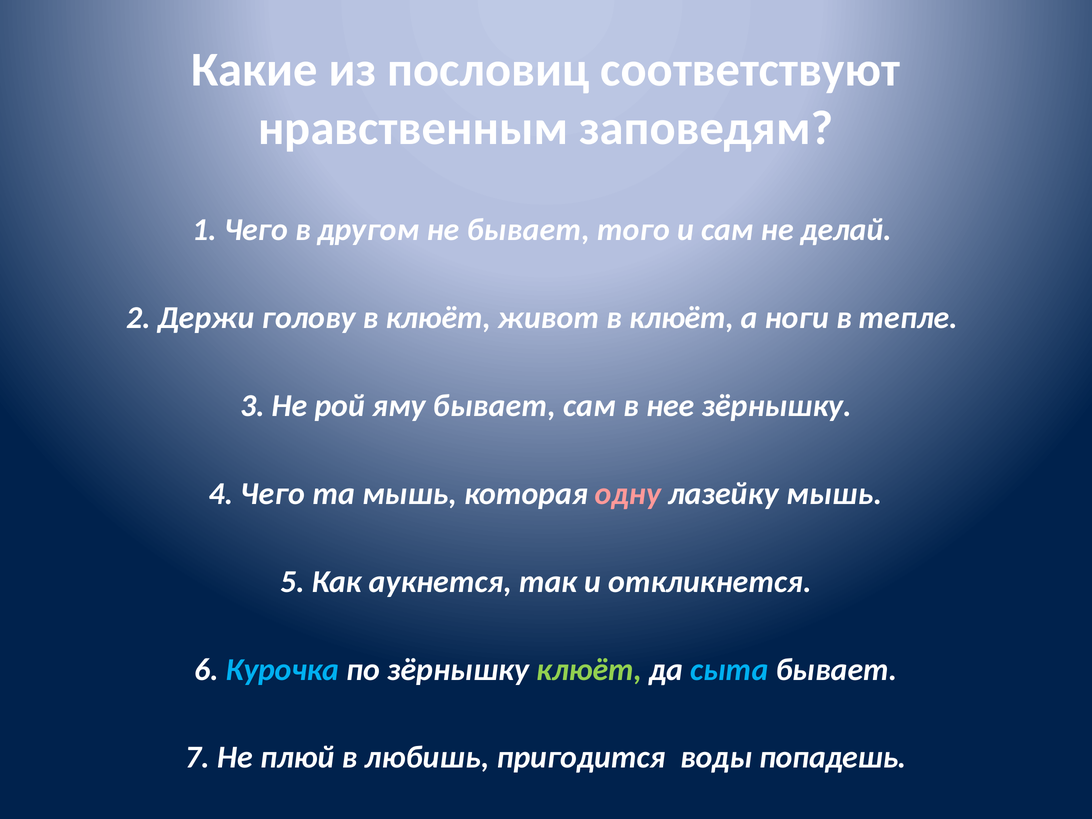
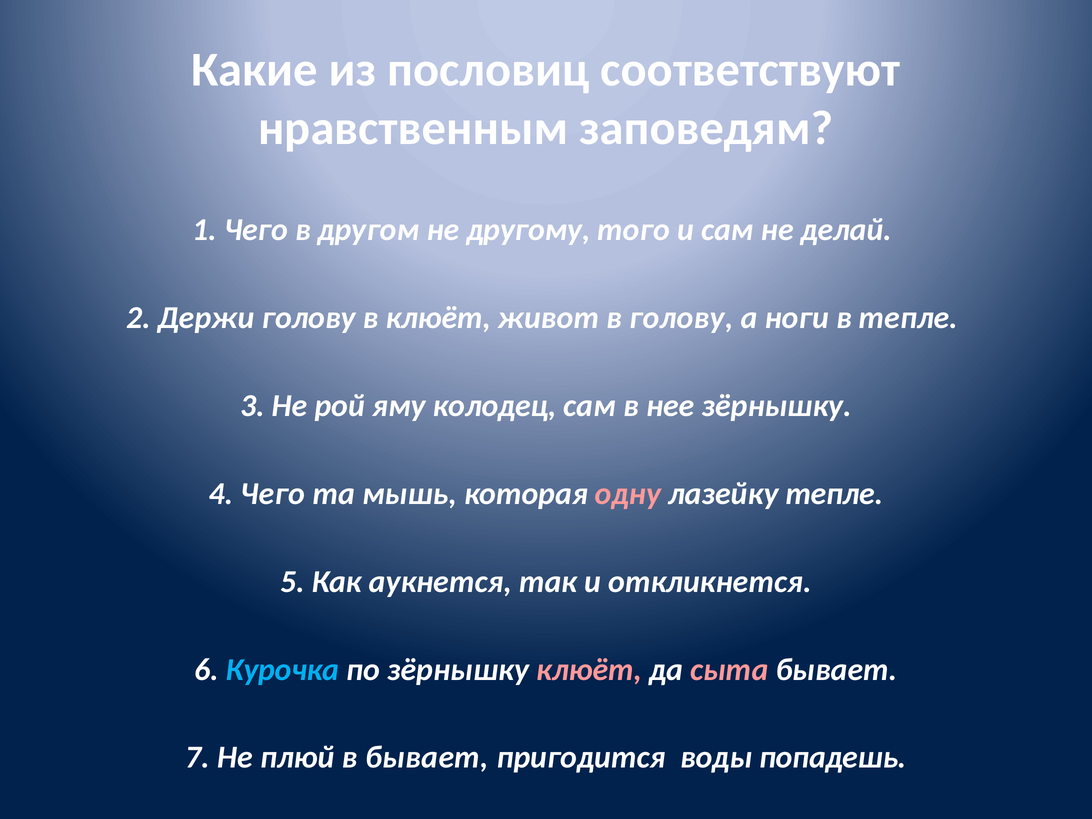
не бывает: бывает -> другому
живот в клюёт: клюёт -> голову
яму бывает: бывает -> колодец
лазейку мышь: мышь -> тепле
клюёт at (589, 669) colour: light green -> pink
сыта colour: light blue -> pink
в любишь: любишь -> бывает
